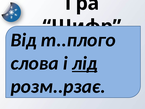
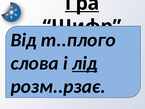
Гра underline: none -> present
